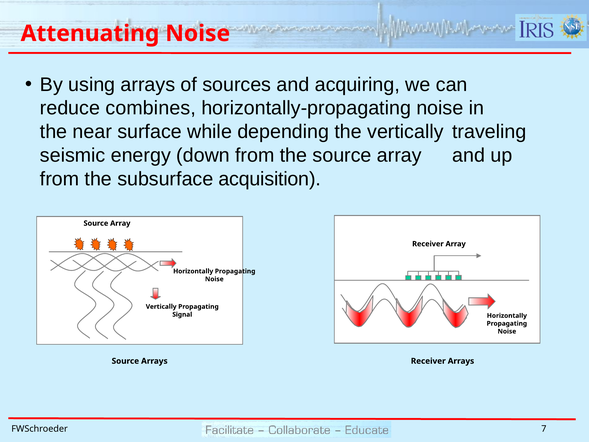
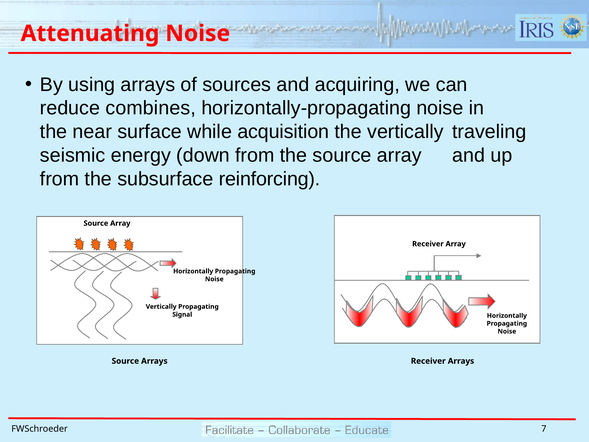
depending: depending -> acquisition
acquisition: acquisition -> reinforcing
